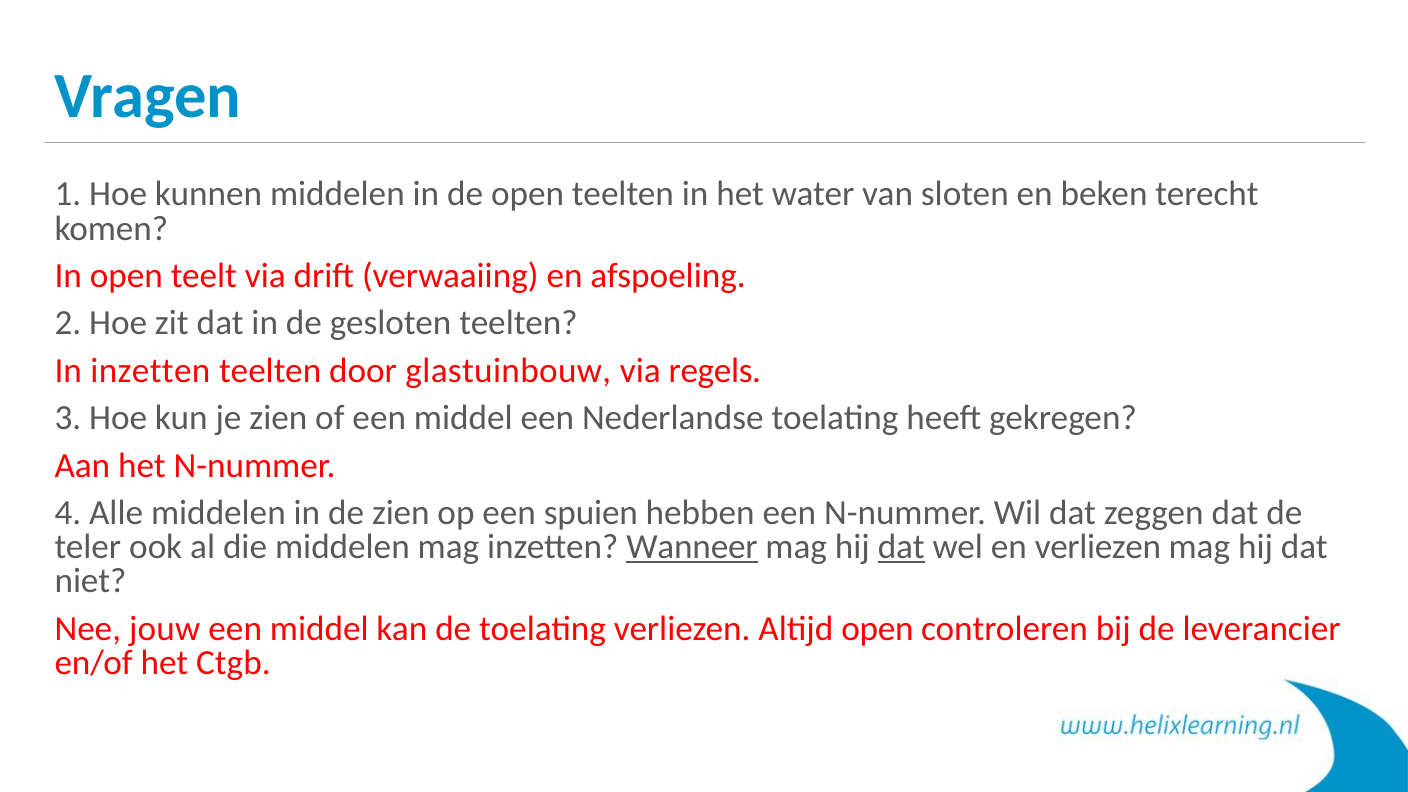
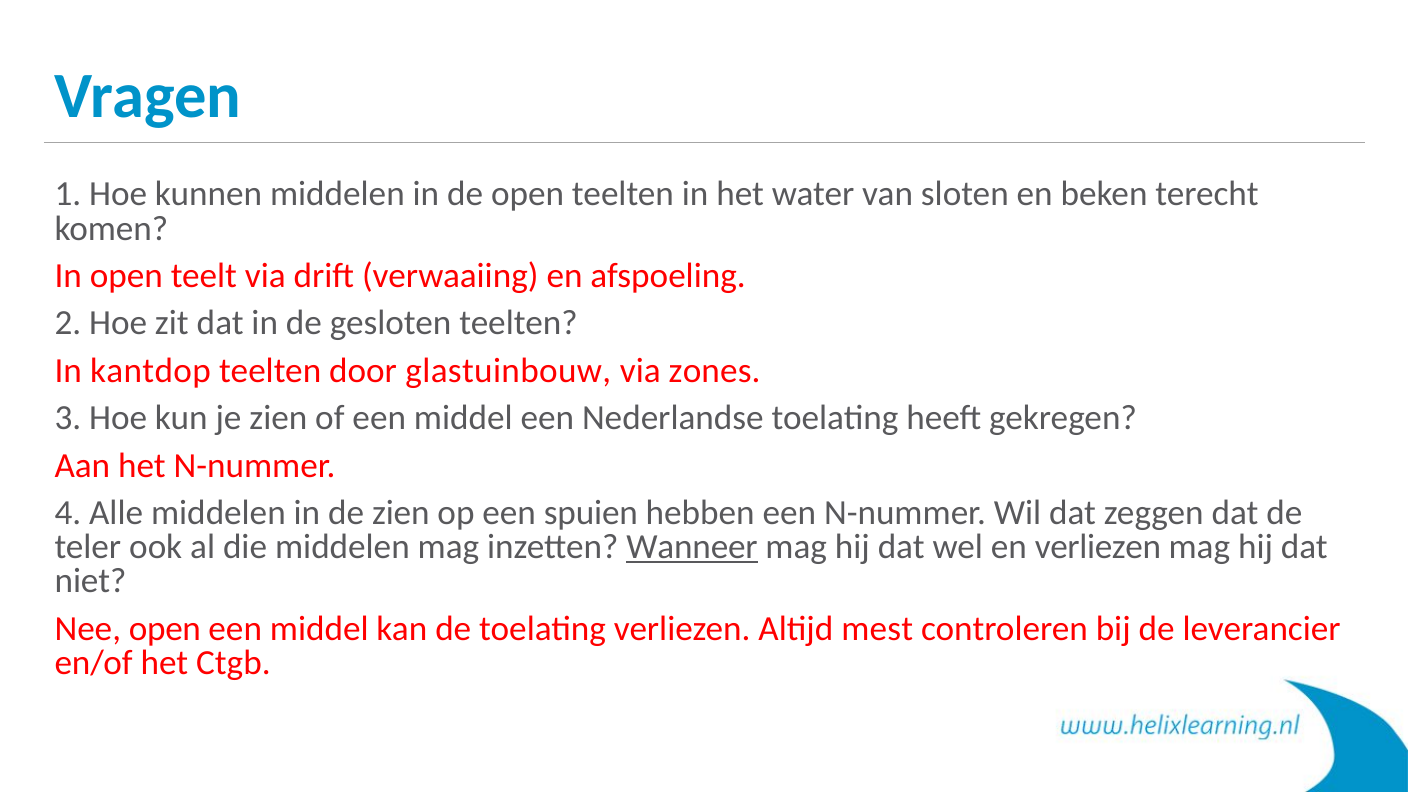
In inzetten: inzetten -> kantdop
regels: regels -> zones
dat at (901, 547) underline: present -> none
Nee jouw: jouw -> open
Altijd open: open -> mest
